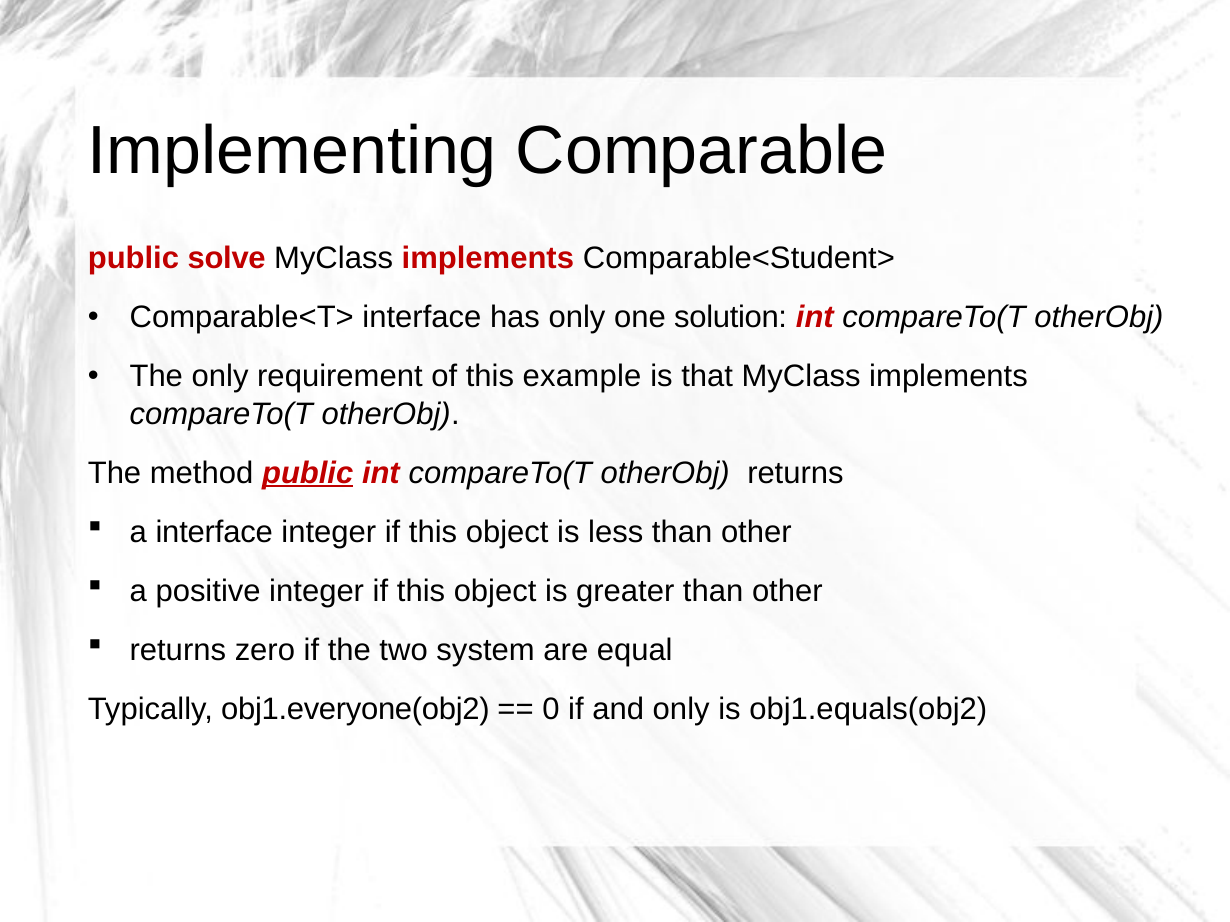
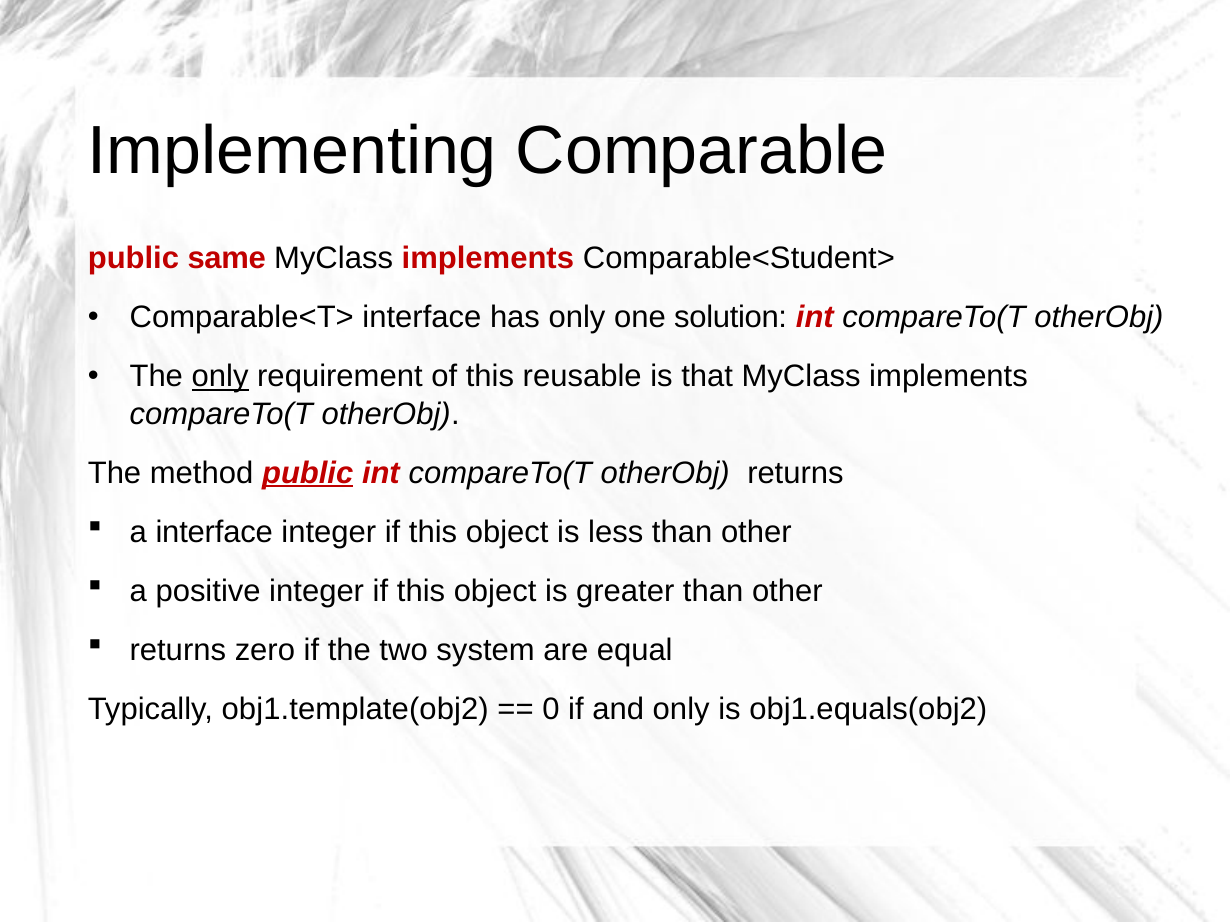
solve: solve -> same
only at (220, 377) underline: none -> present
example: example -> reusable
obj1.everyone(obj2: obj1.everyone(obj2 -> obj1.template(obj2
